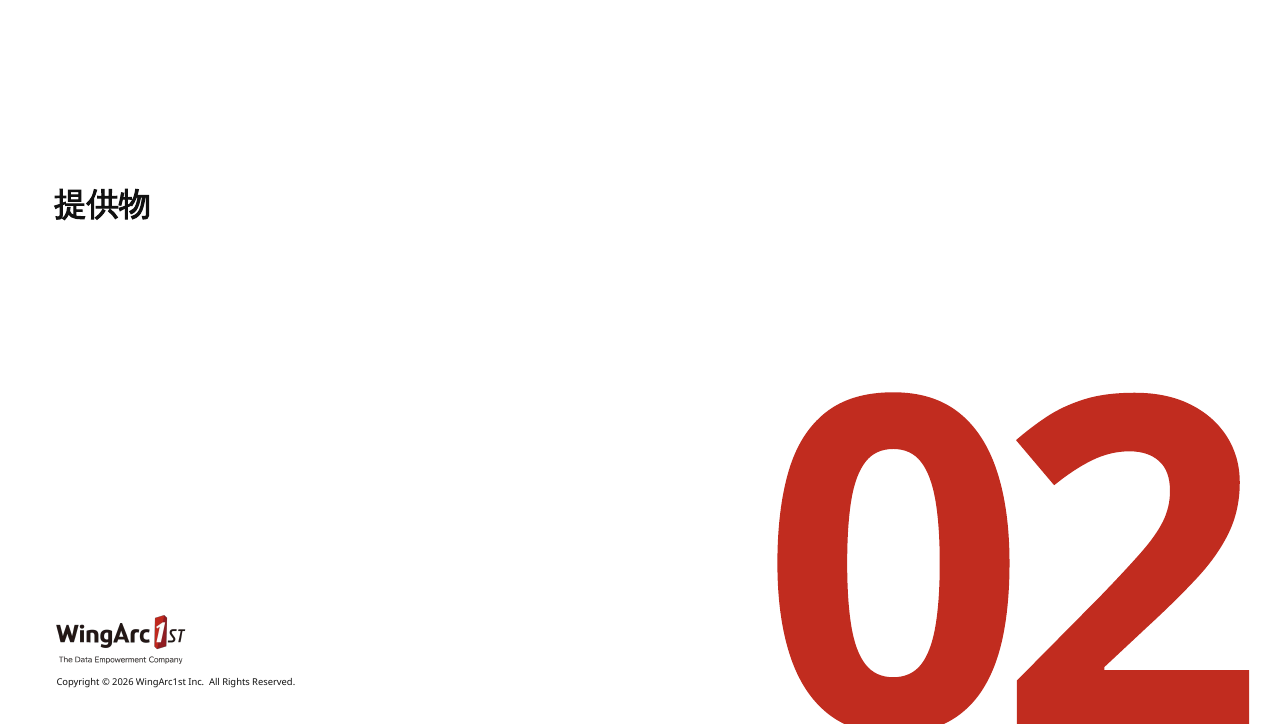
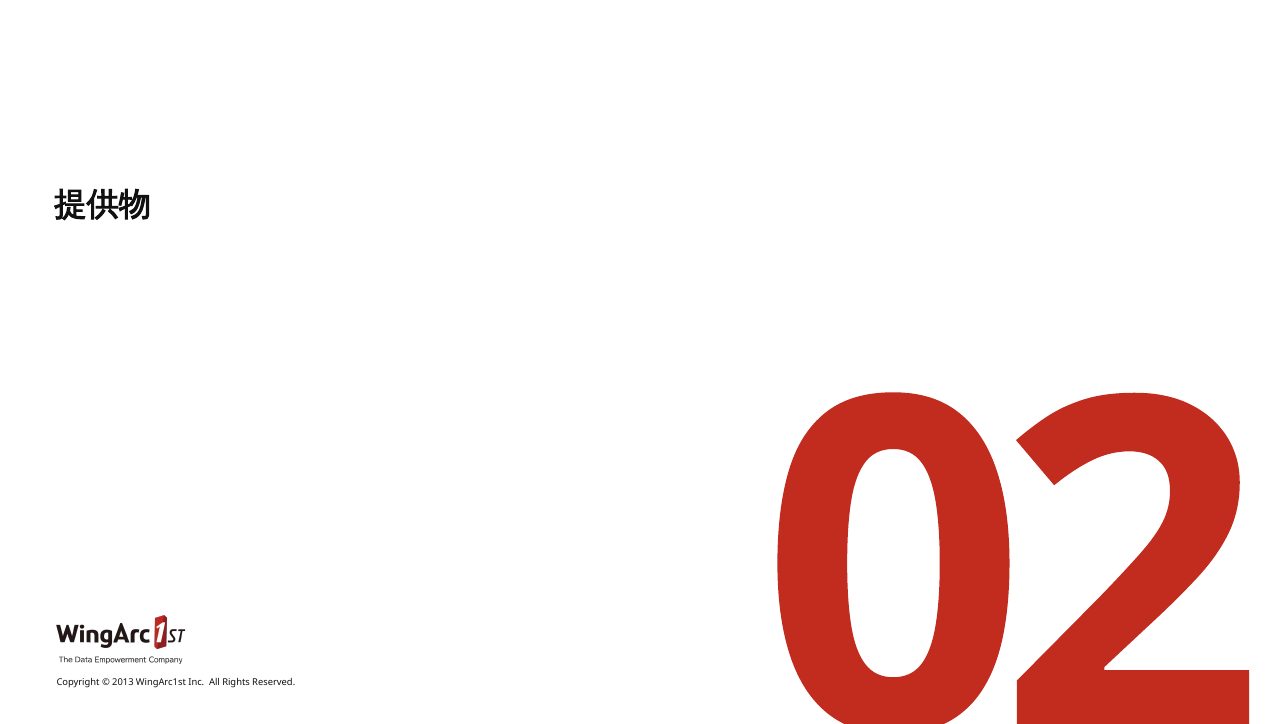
2026: 2026 -> 2013
